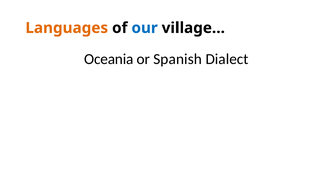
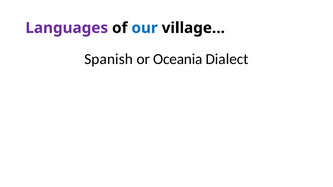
Languages colour: orange -> purple
Oceania: Oceania -> Spanish
Spanish: Spanish -> Oceania
